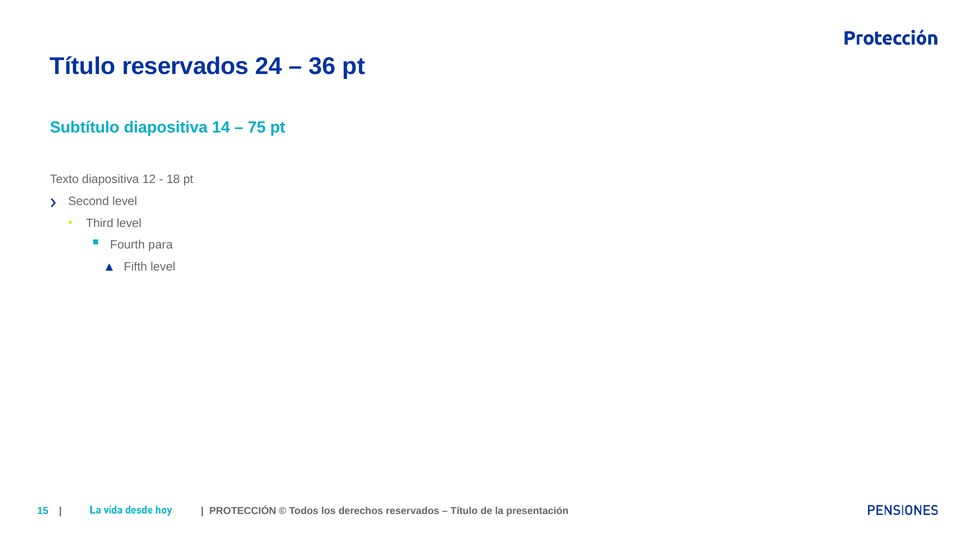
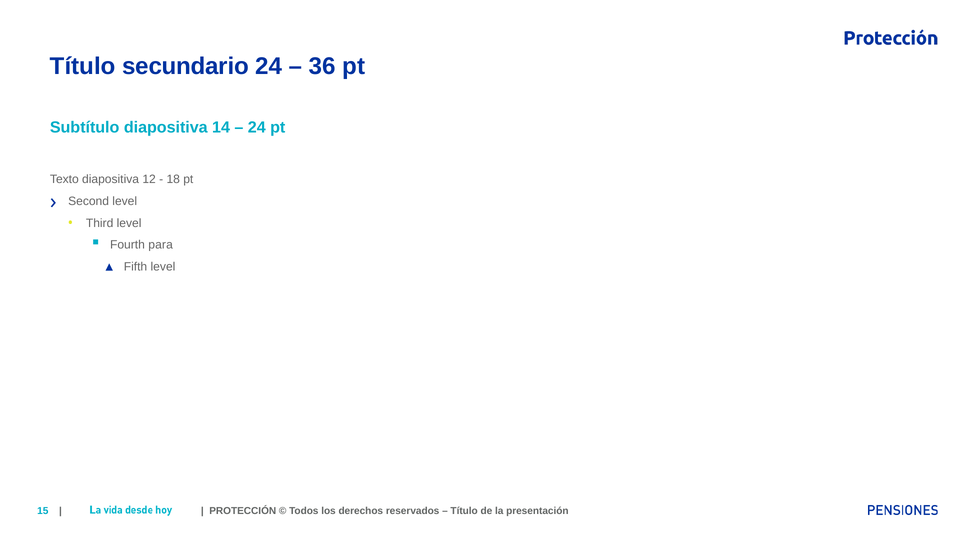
Título reservados: reservados -> secundario
75 at (257, 128): 75 -> 24
